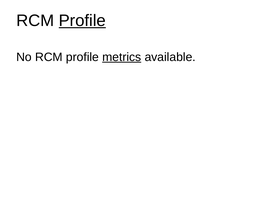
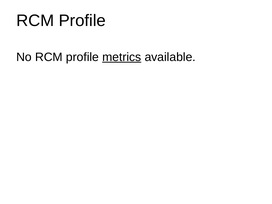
Profile at (82, 21) underline: present -> none
